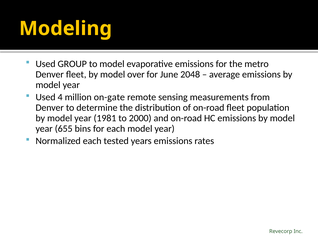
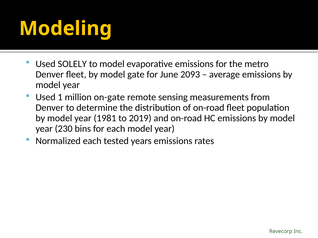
GROUP: GROUP -> SOLELY
over: over -> gate
2048: 2048 -> 2093
4: 4 -> 1
2000: 2000 -> 2019
655: 655 -> 230
